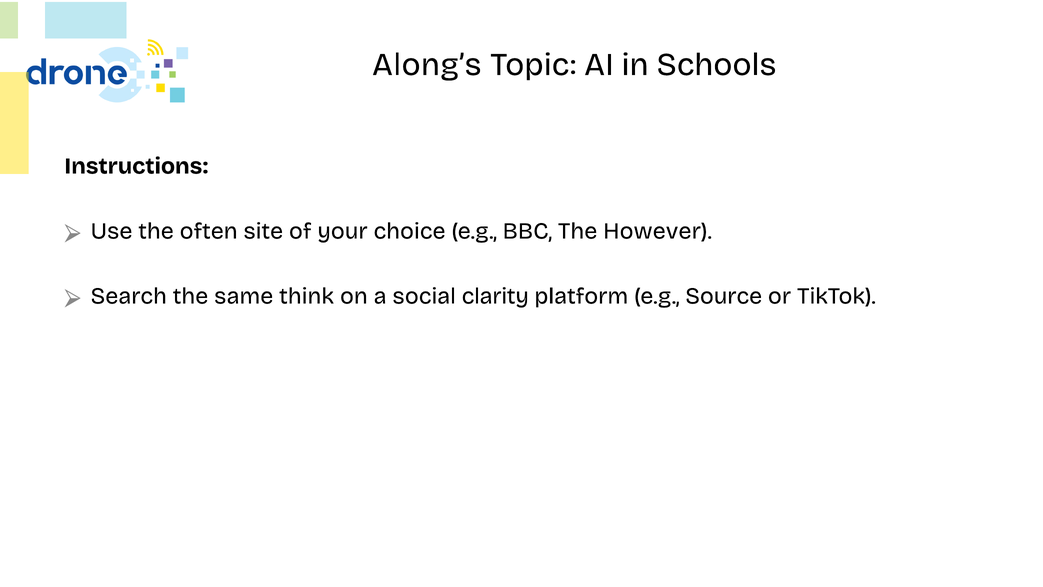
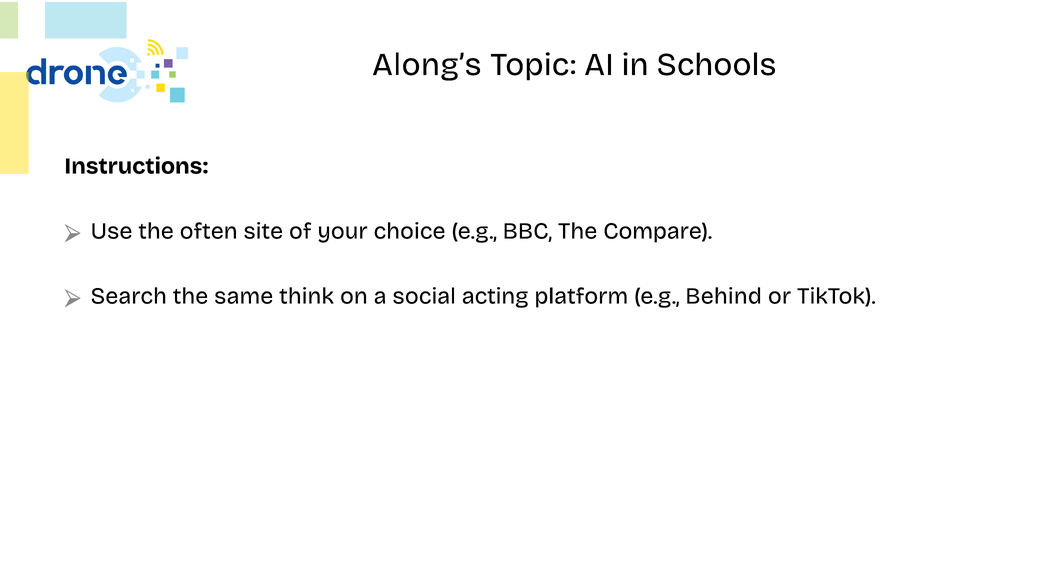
However: However -> Compare
clarity: clarity -> acting
Source: Source -> Behind
